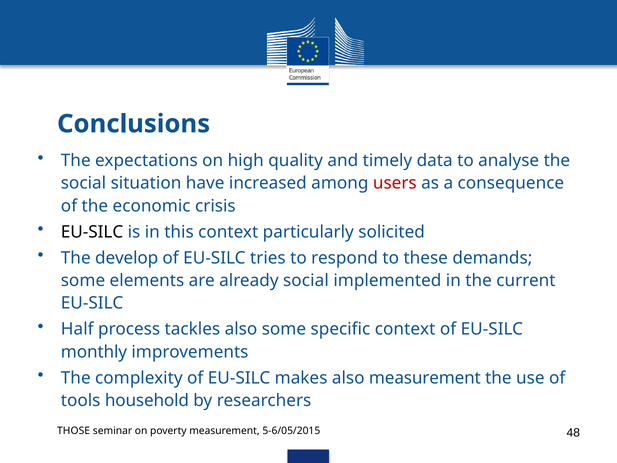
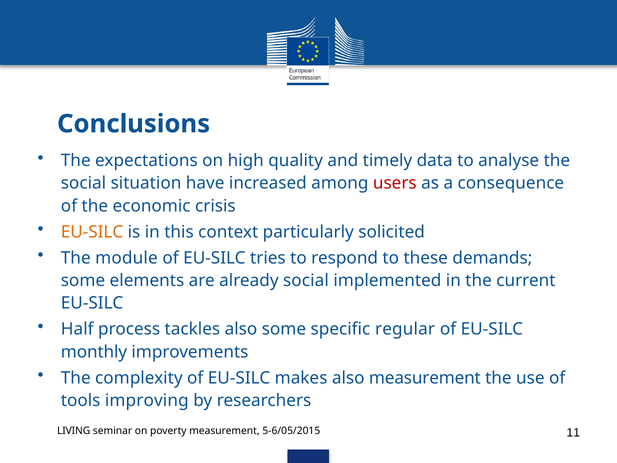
EU-SILC at (92, 232) colour: black -> orange
develop: develop -> module
specific context: context -> regular
household: household -> improving
THOSE: THOSE -> LIVING
48: 48 -> 11
